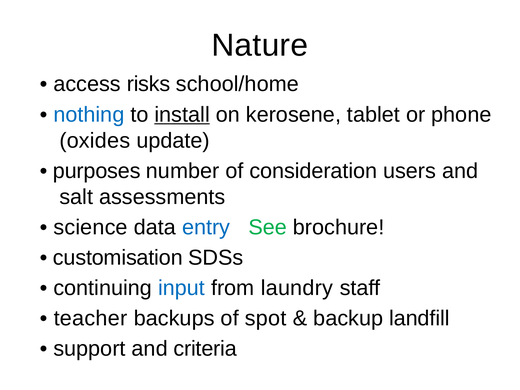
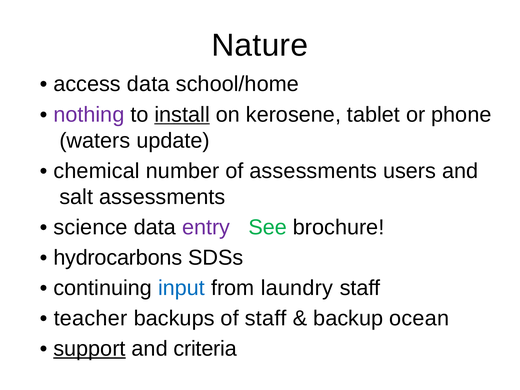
access risks: risks -> data
nothing colour: blue -> purple
oxides: oxides -> waters
purposes: purposes -> chemical
of consideration: consideration -> assessments
entry colour: blue -> purple
customisation: customisation -> hydrocarbons
of spot: spot -> staff
landfill: landfill -> ocean
support underline: none -> present
